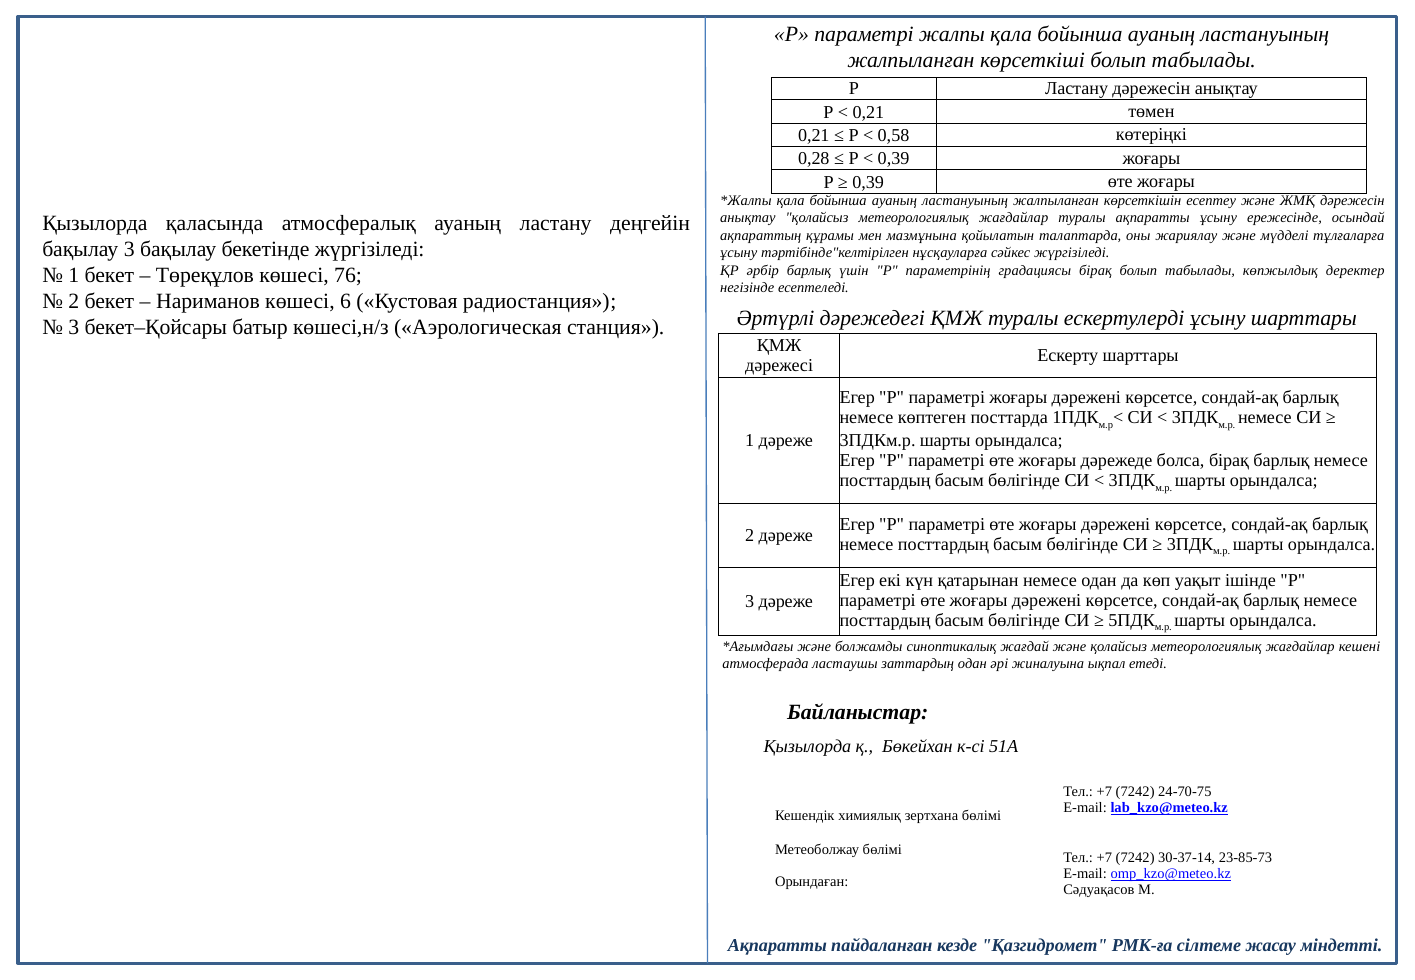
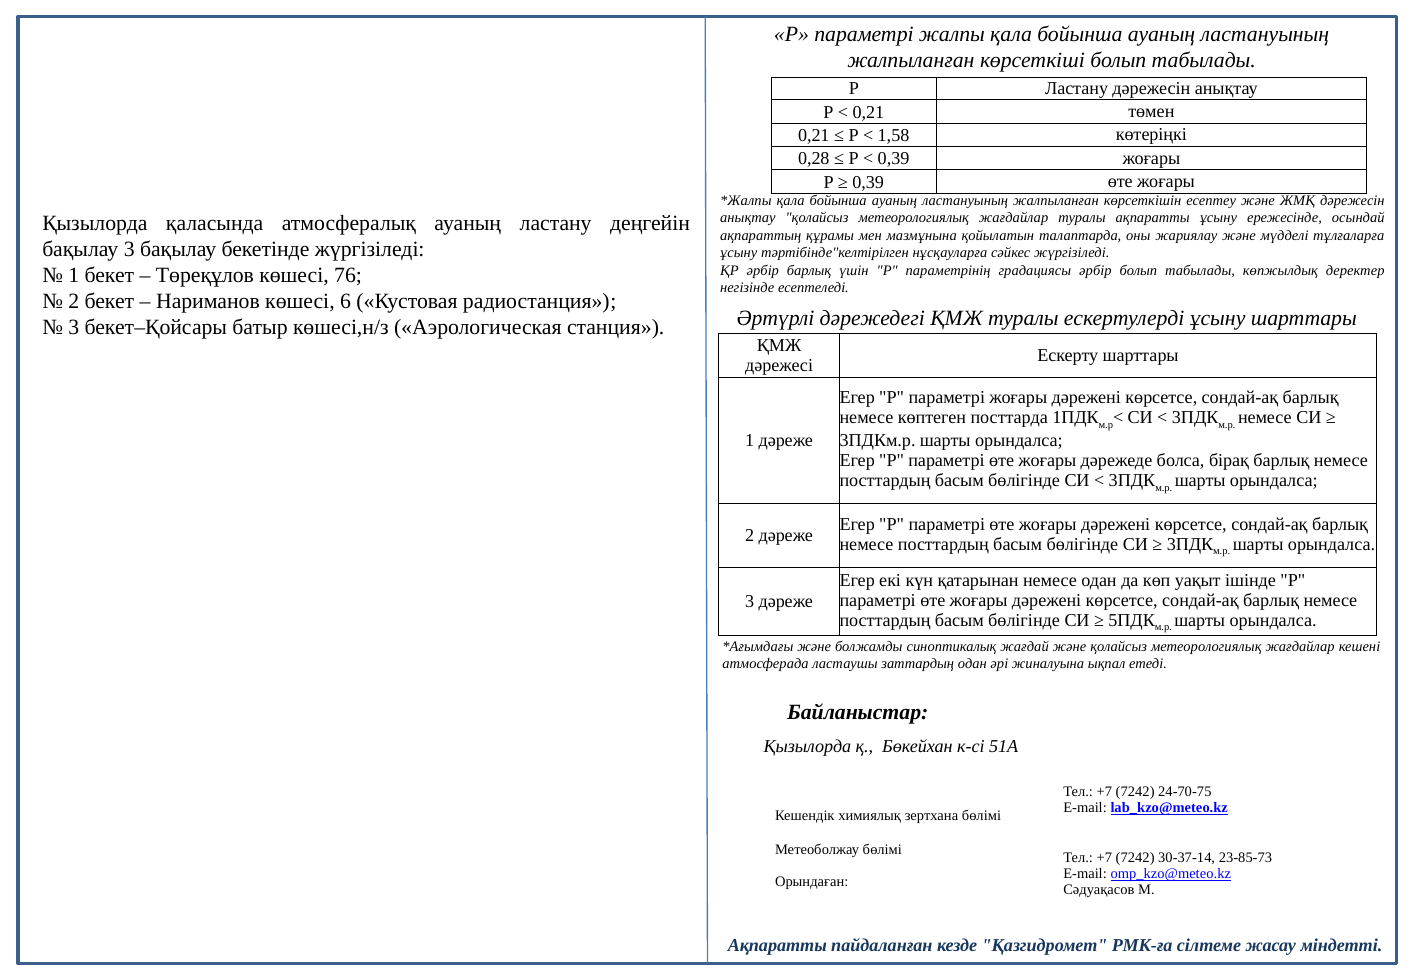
0,58: 0,58 -> 1,58
градациясы бірақ: бірақ -> әрбір
